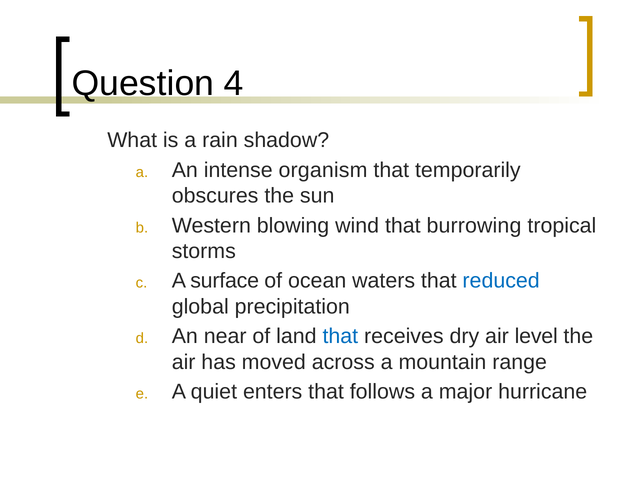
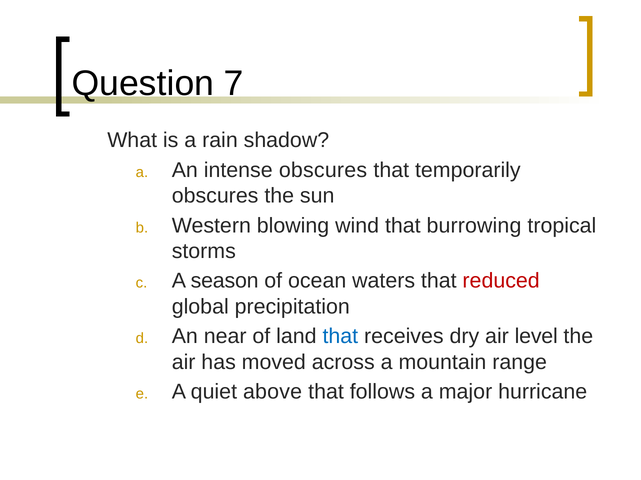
4: 4 -> 7
intense organism: organism -> obscures
surface: surface -> season
reduced colour: blue -> red
enters: enters -> above
